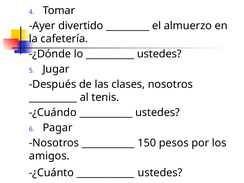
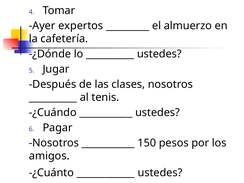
divertido: divertido -> expertos
